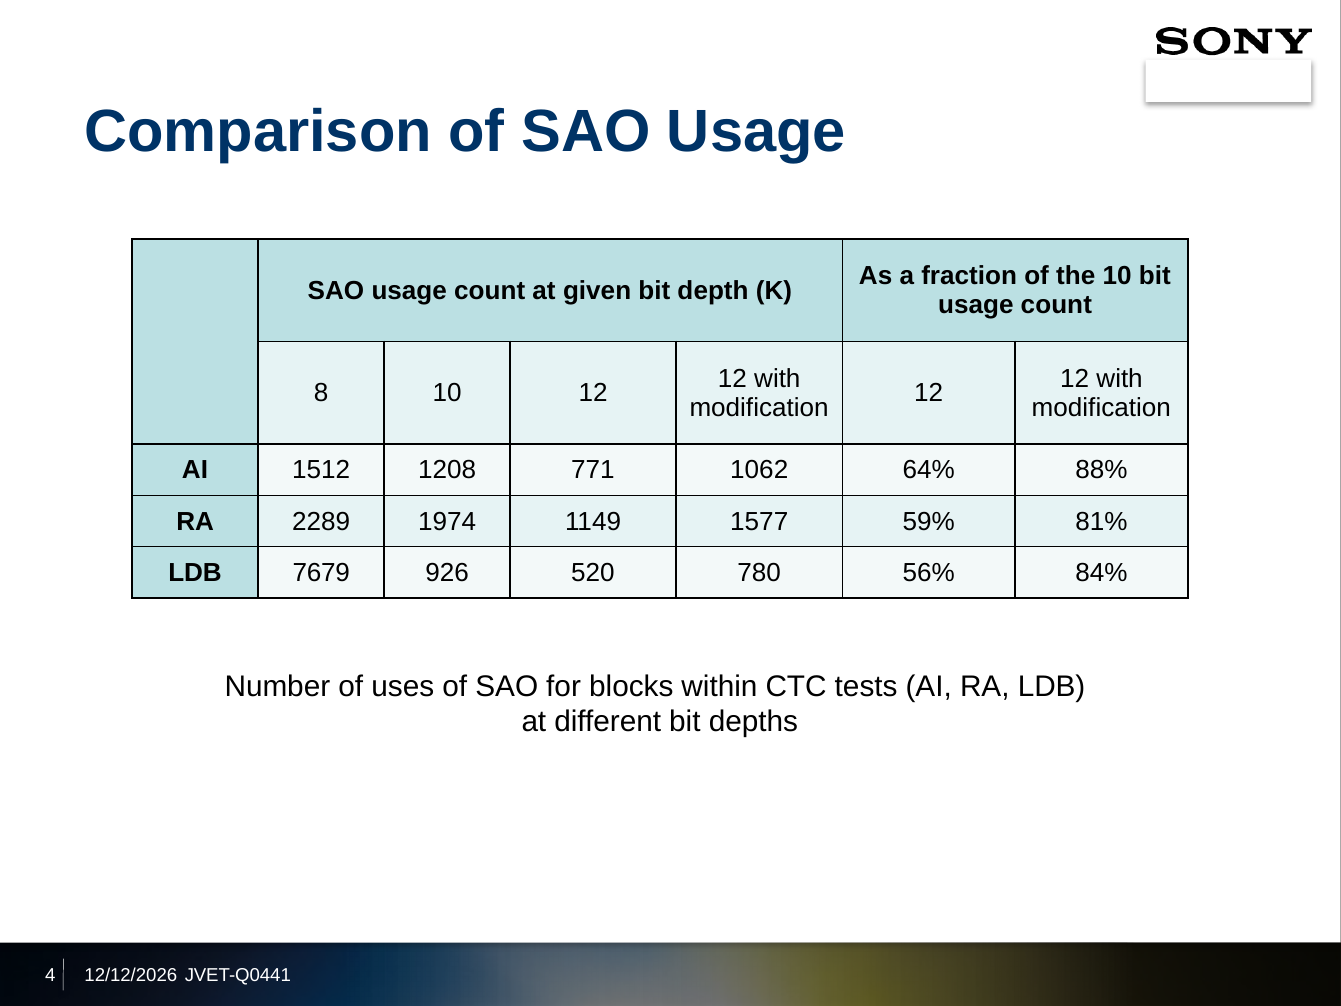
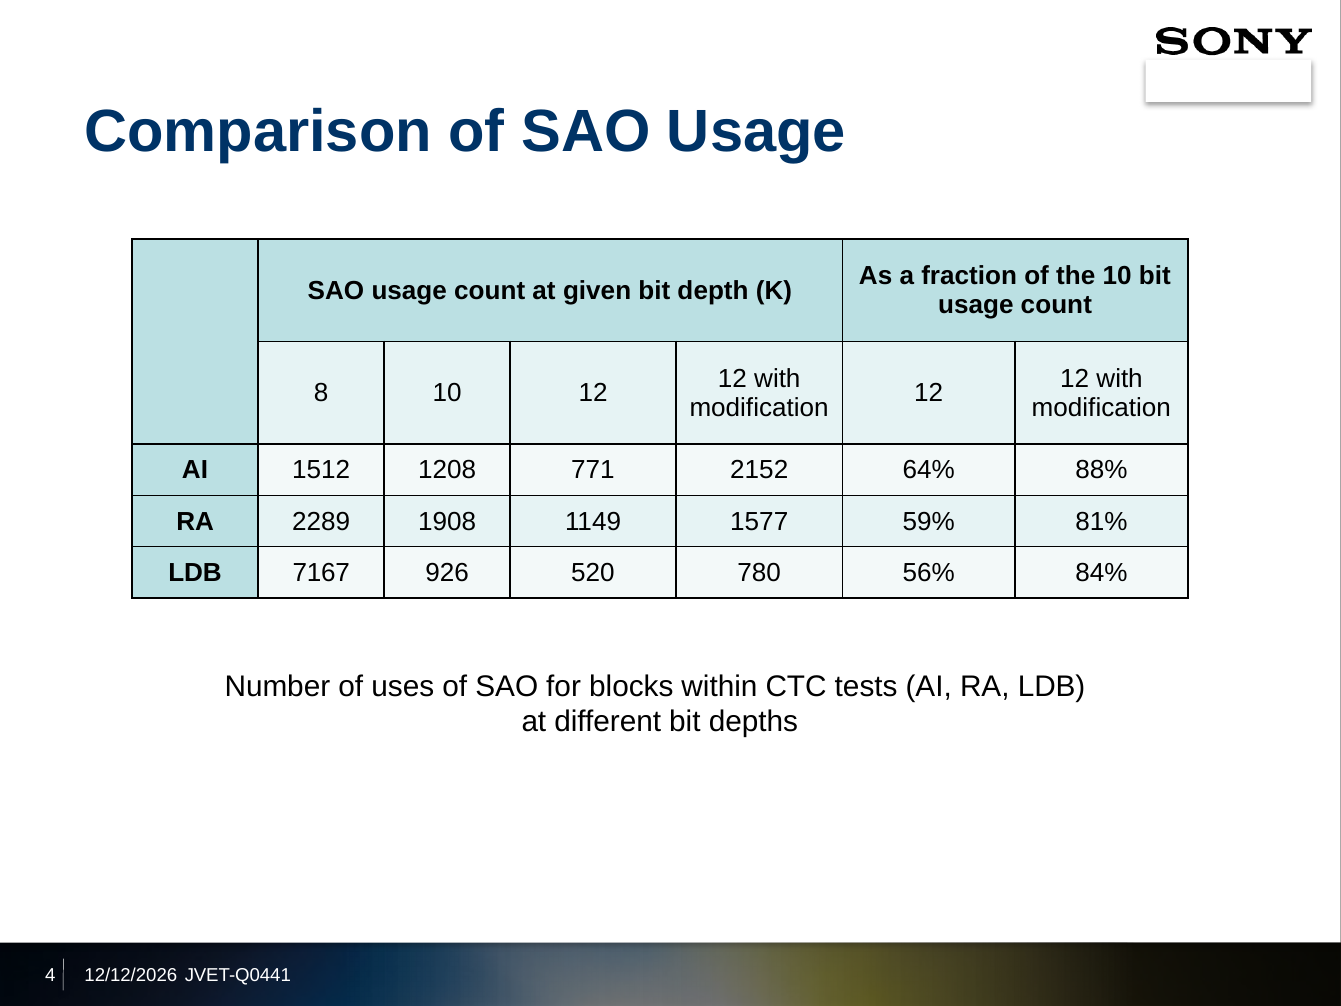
1062: 1062 -> 2152
1974: 1974 -> 1908
7679: 7679 -> 7167
